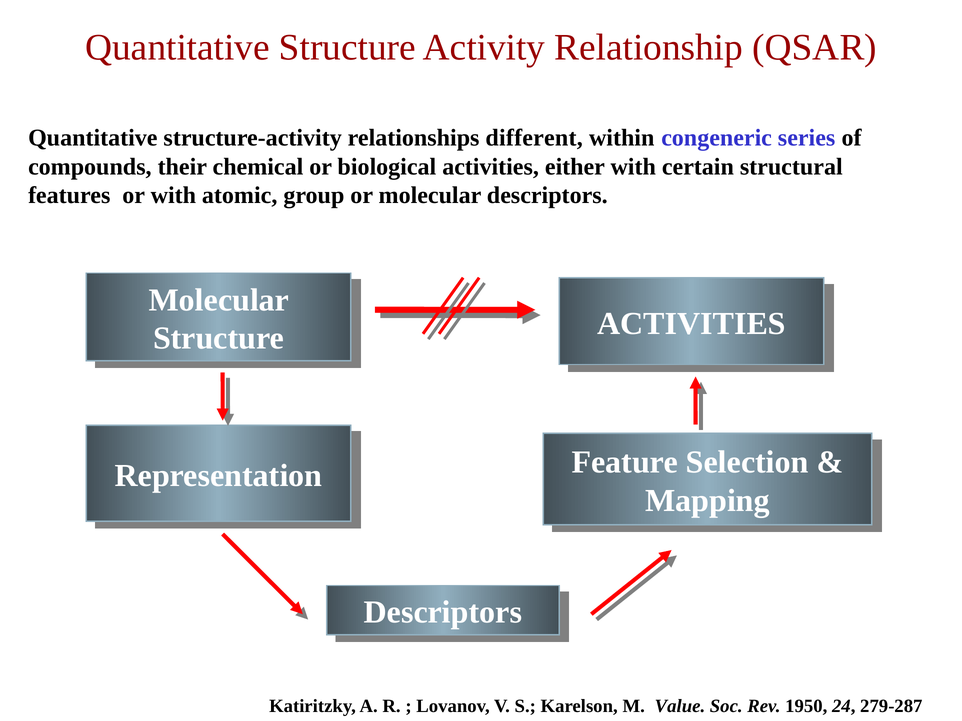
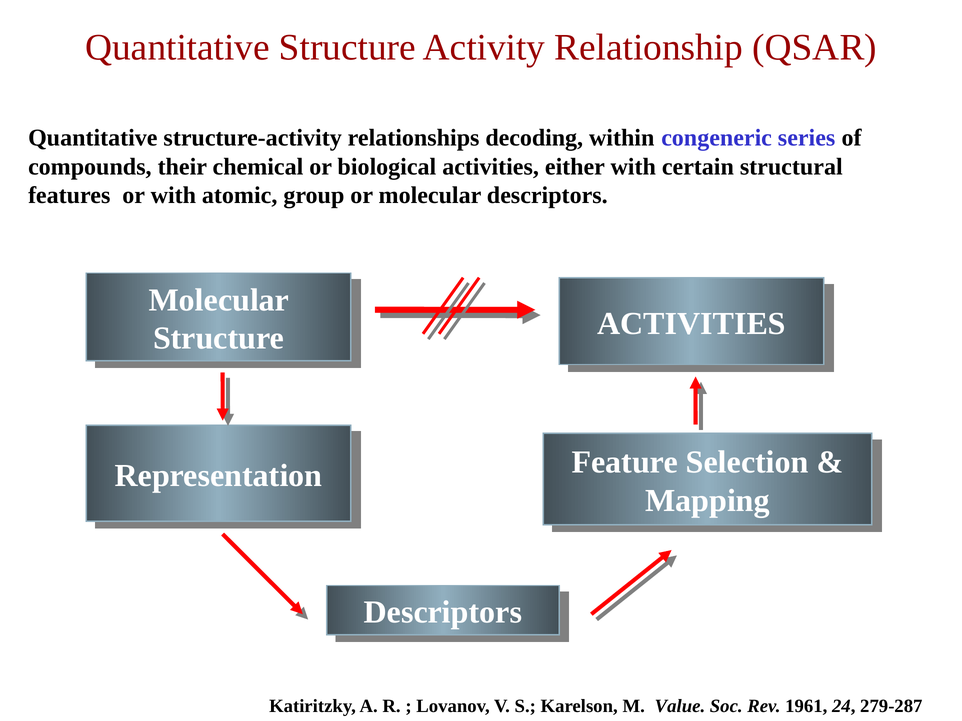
different: different -> decoding
1950: 1950 -> 1961
